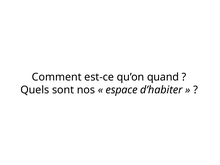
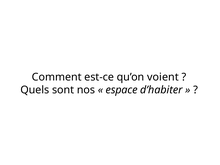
quand: quand -> voient
